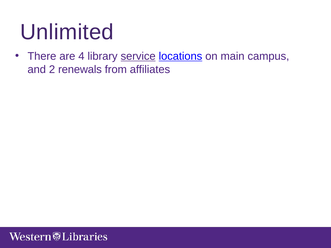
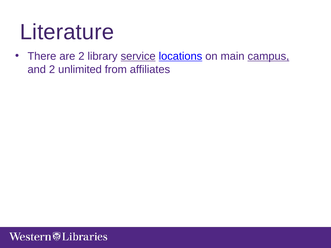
Unlimited: Unlimited -> Literature
are 4: 4 -> 2
campus underline: none -> present
renewals: renewals -> unlimited
